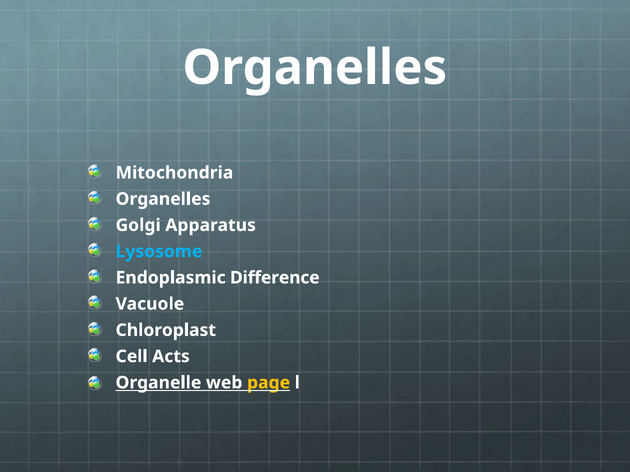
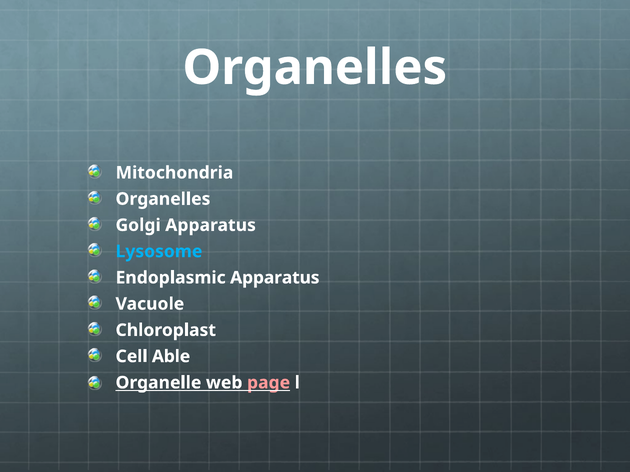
Endoplasmic Difference: Difference -> Apparatus
Acts: Acts -> Able
page colour: yellow -> pink
